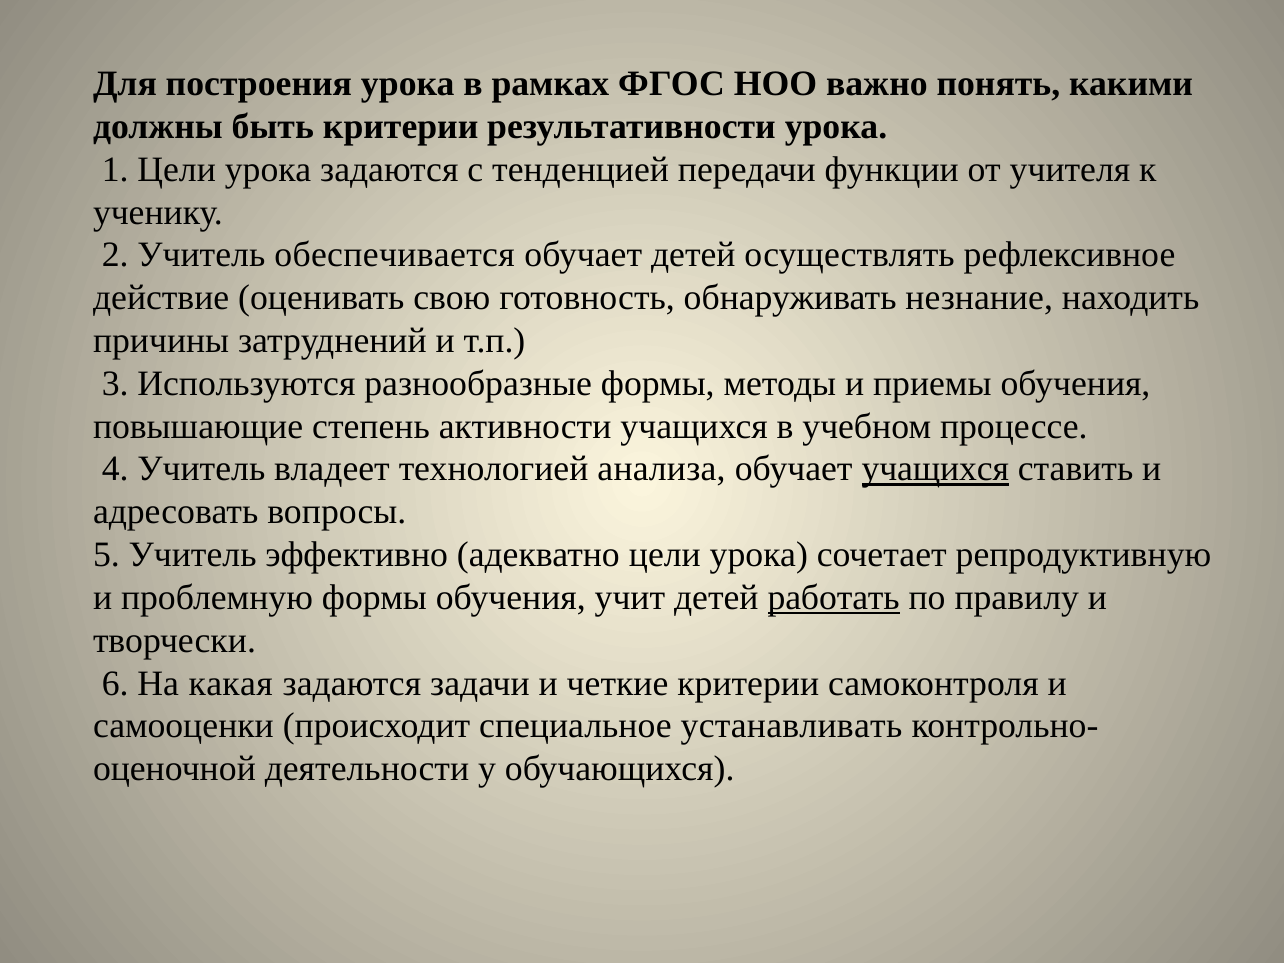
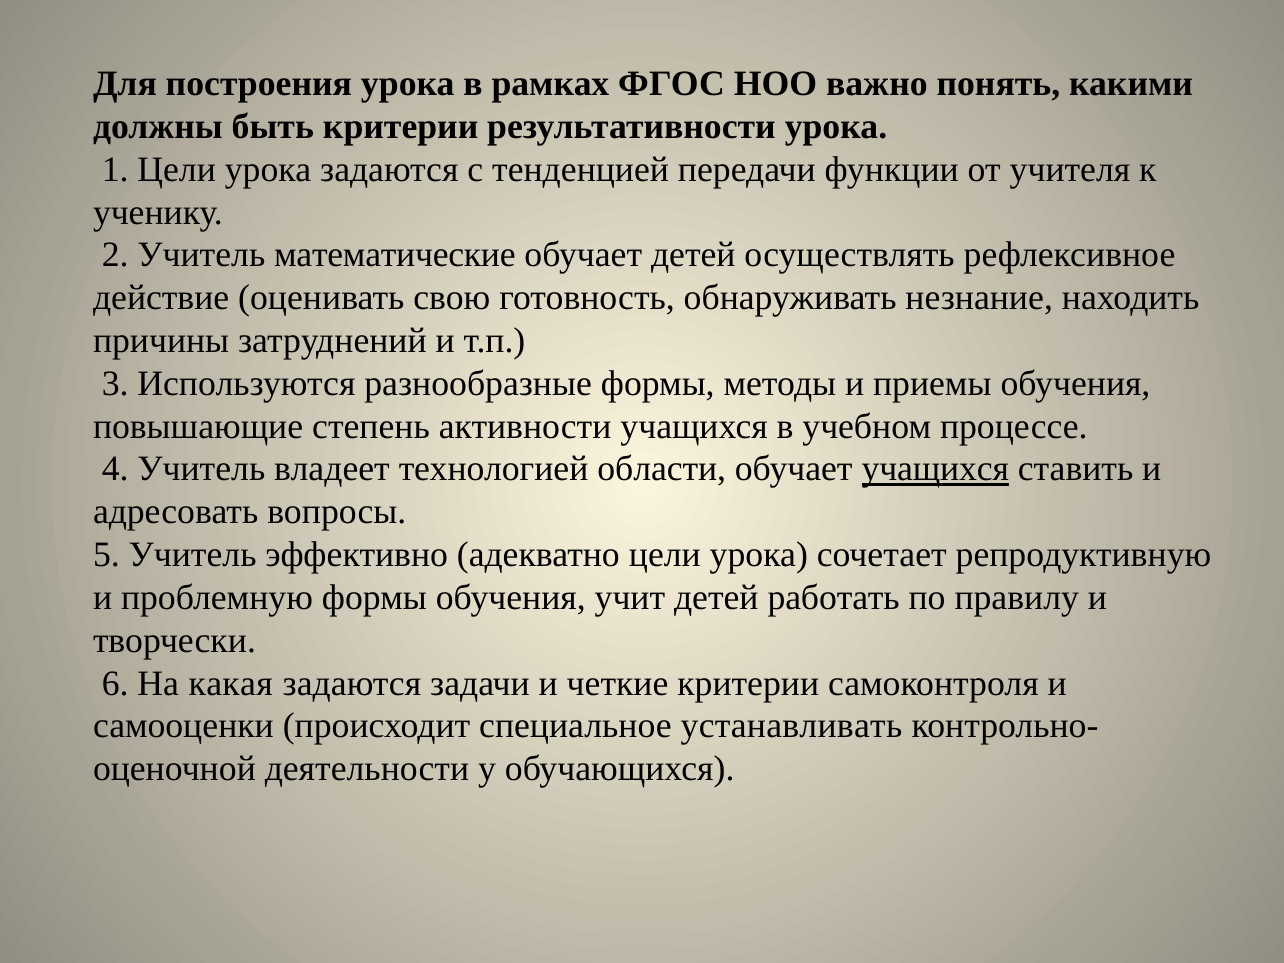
обеспечивается: обеспечивается -> математические
анализа: анализа -> области
работать underline: present -> none
